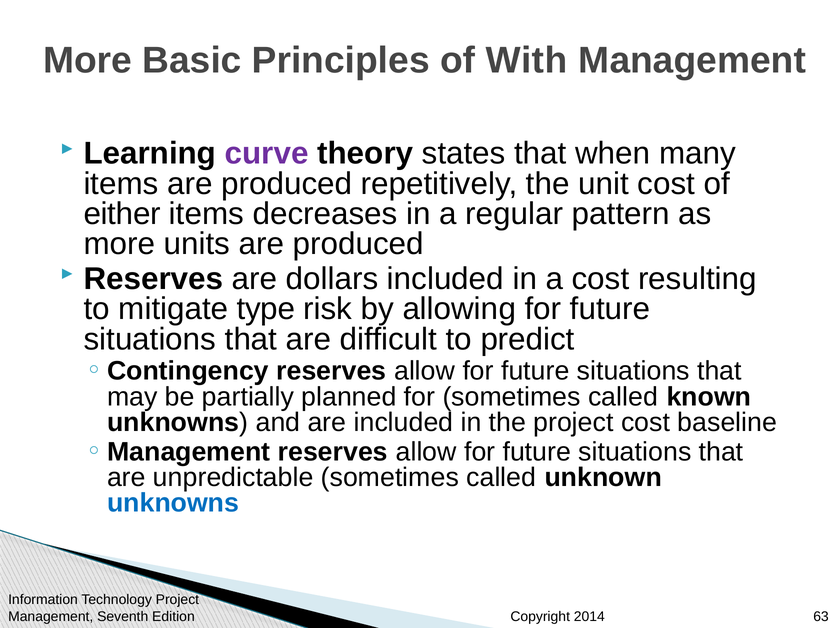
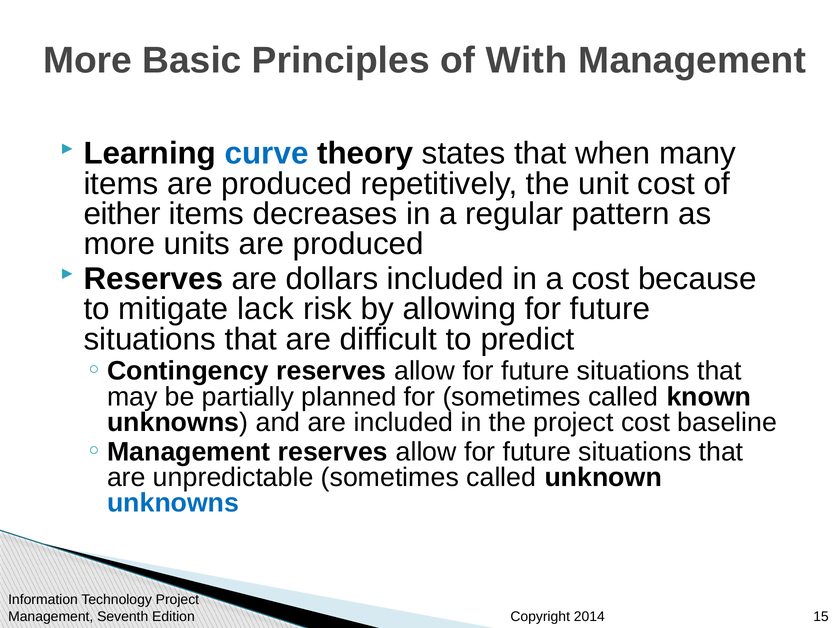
curve colour: purple -> blue
resulting: resulting -> because
type: type -> lack
63: 63 -> 15
